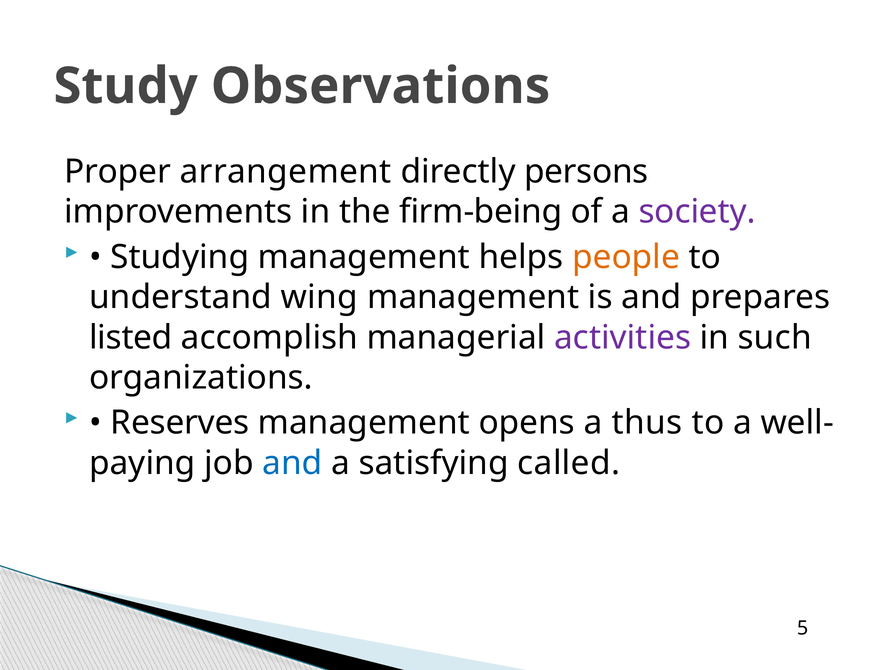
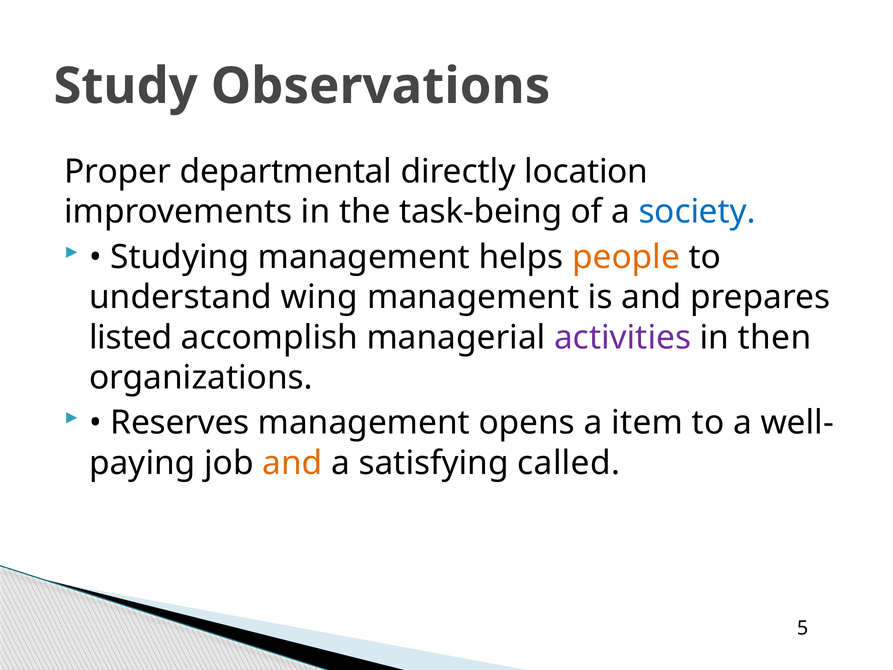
arrangement: arrangement -> departmental
persons: persons -> location
firm-being: firm-being -> task-being
society colour: purple -> blue
such: such -> then
thus: thus -> item
and at (292, 463) colour: blue -> orange
